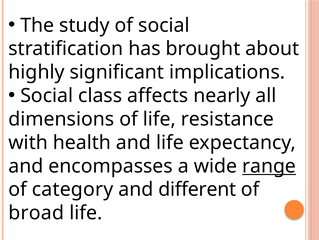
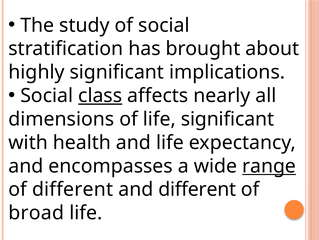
class underline: none -> present
life resistance: resistance -> significant
of category: category -> different
